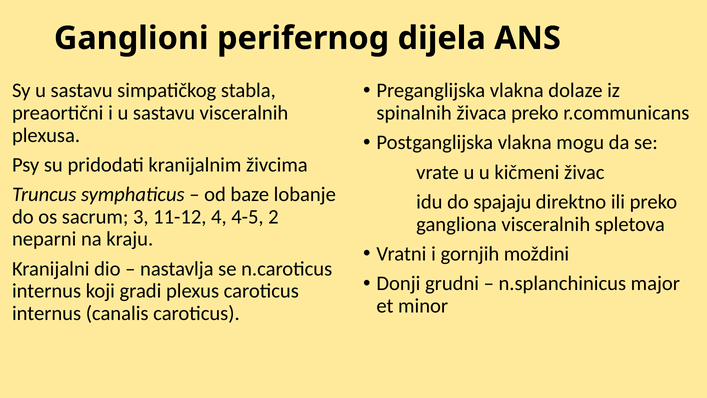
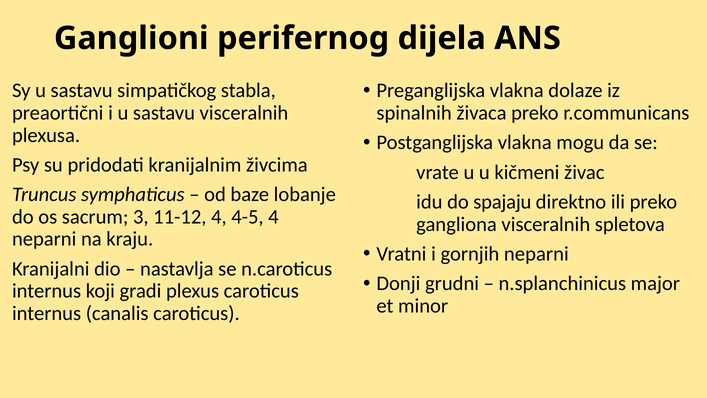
4-5 2: 2 -> 4
gornjih moždini: moždini -> neparni
